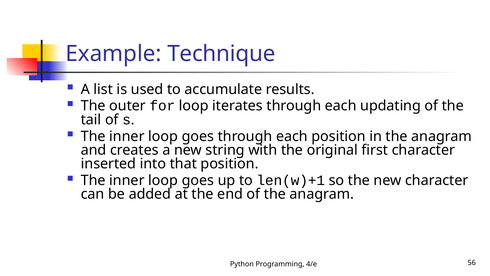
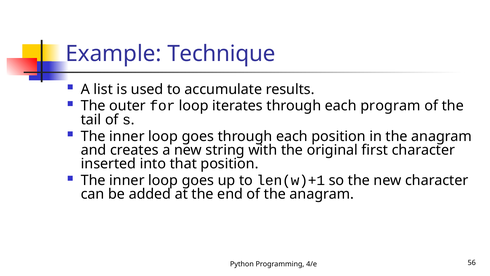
updating: updating -> program
